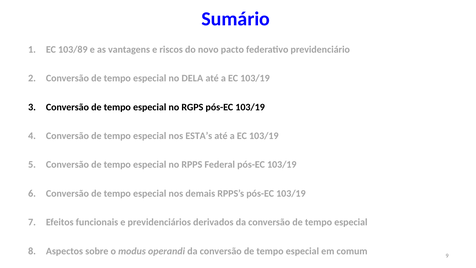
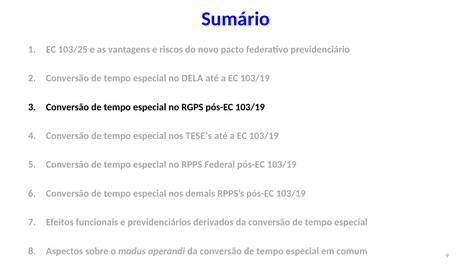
103/89: 103/89 -> 103/25
ESTA’s: ESTA’s -> TESE’s
